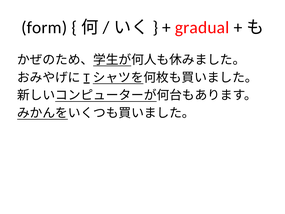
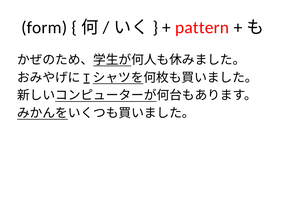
gradual: gradual -> pattern
